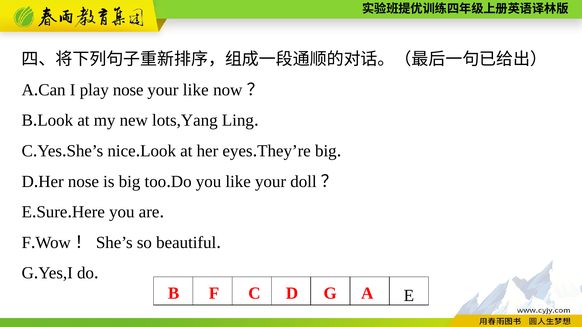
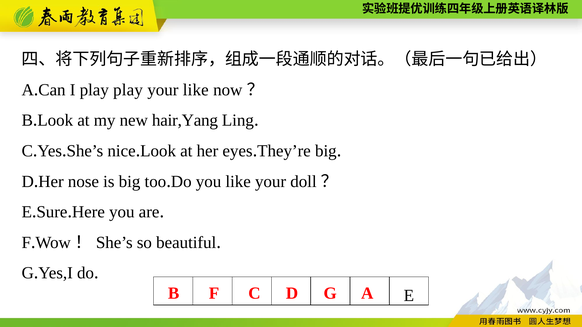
play nose: nose -> play
lots,Yang: lots,Yang -> hair,Yang
